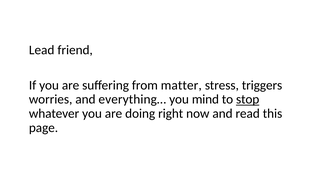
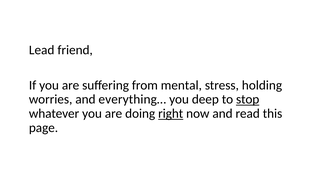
matter: matter -> mental
triggers: triggers -> holding
mind: mind -> deep
right underline: none -> present
